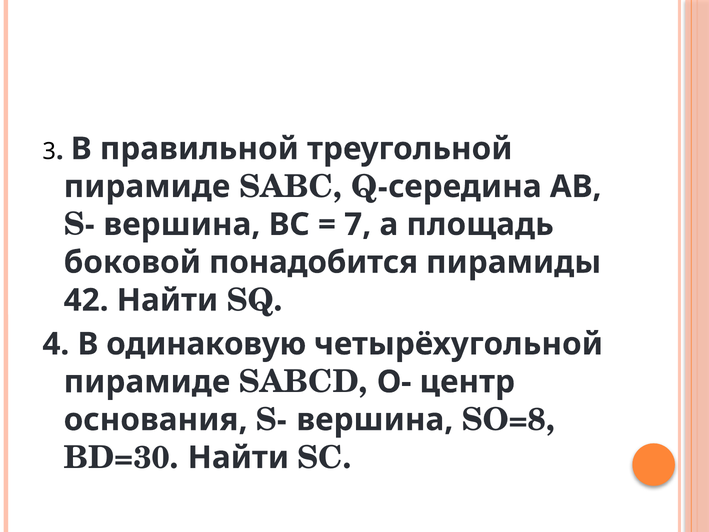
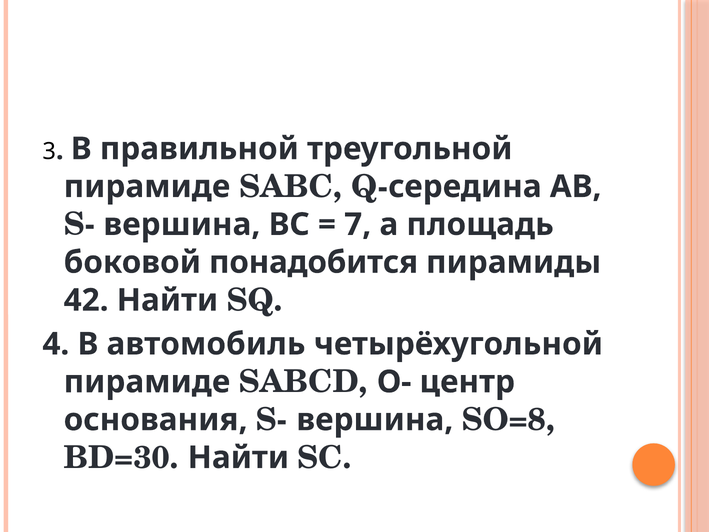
одинаковую: одинаковую -> автомобиль
